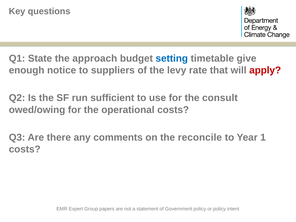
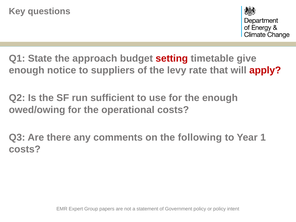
setting colour: blue -> red
the consult: consult -> enough
reconcile: reconcile -> following
